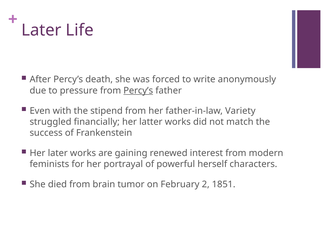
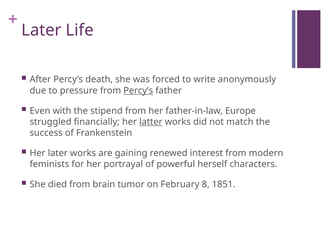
Variety: Variety -> Europe
latter underline: none -> present
2: 2 -> 8
